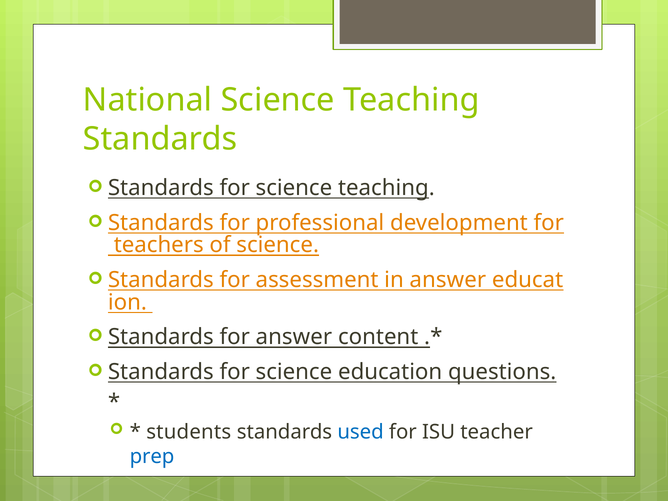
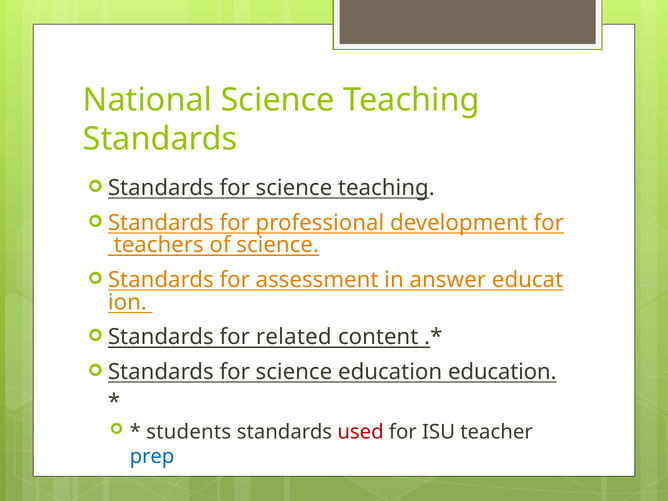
for answer: answer -> related
education questions: questions -> education
used colour: blue -> red
